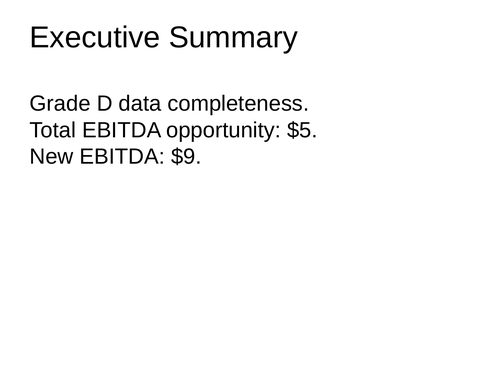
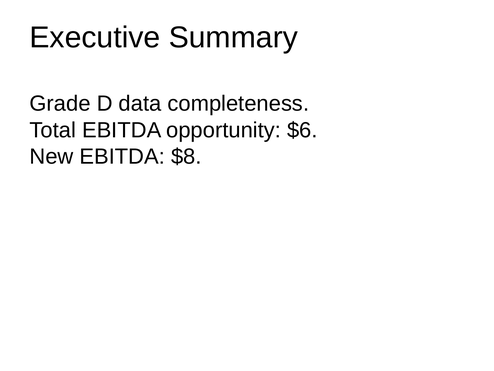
$5: $5 -> $6
$9: $9 -> $8
